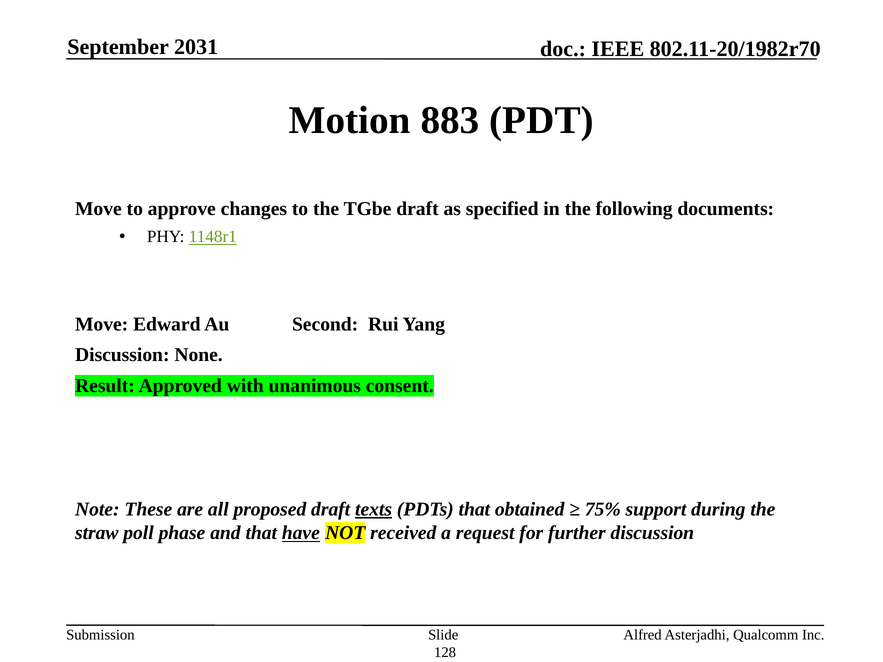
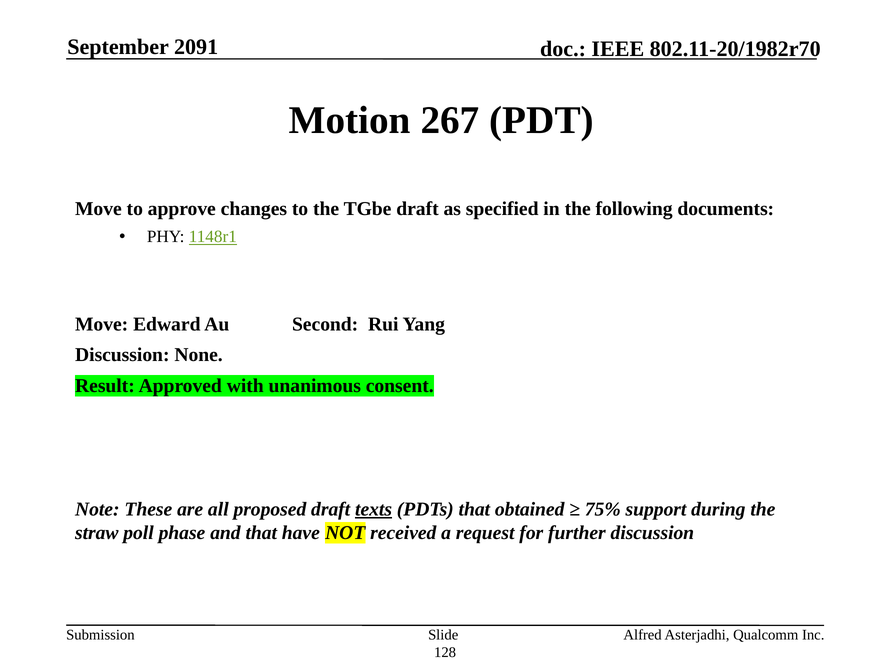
2031: 2031 -> 2091
883: 883 -> 267
have underline: present -> none
